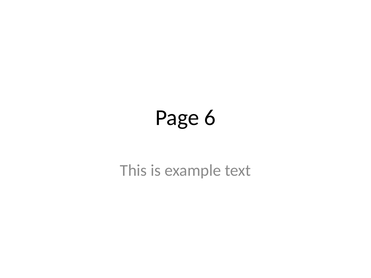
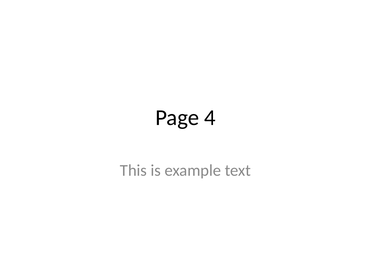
6: 6 -> 4
